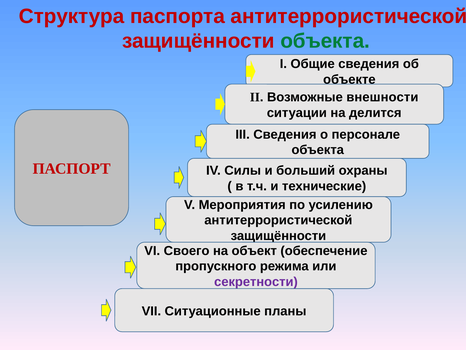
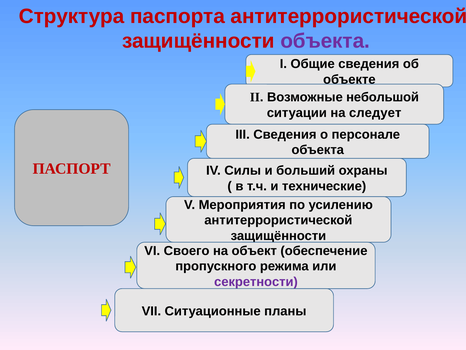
объекта at (325, 41) colour: green -> purple
внешности: внешности -> небольшой
делится: делится -> следует
